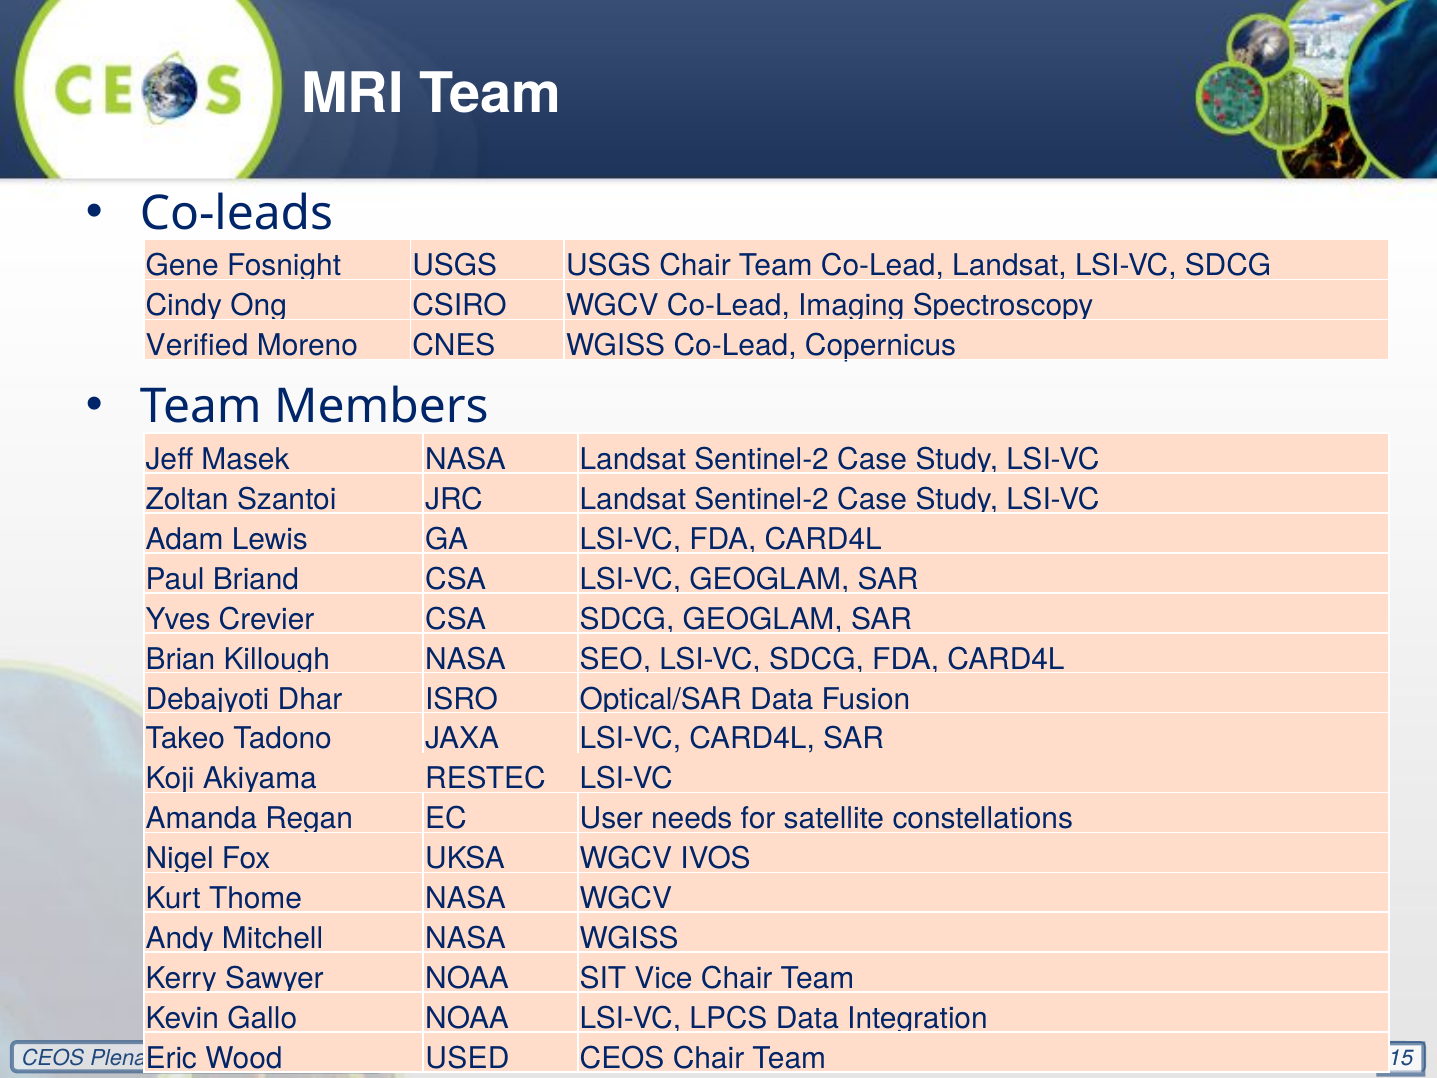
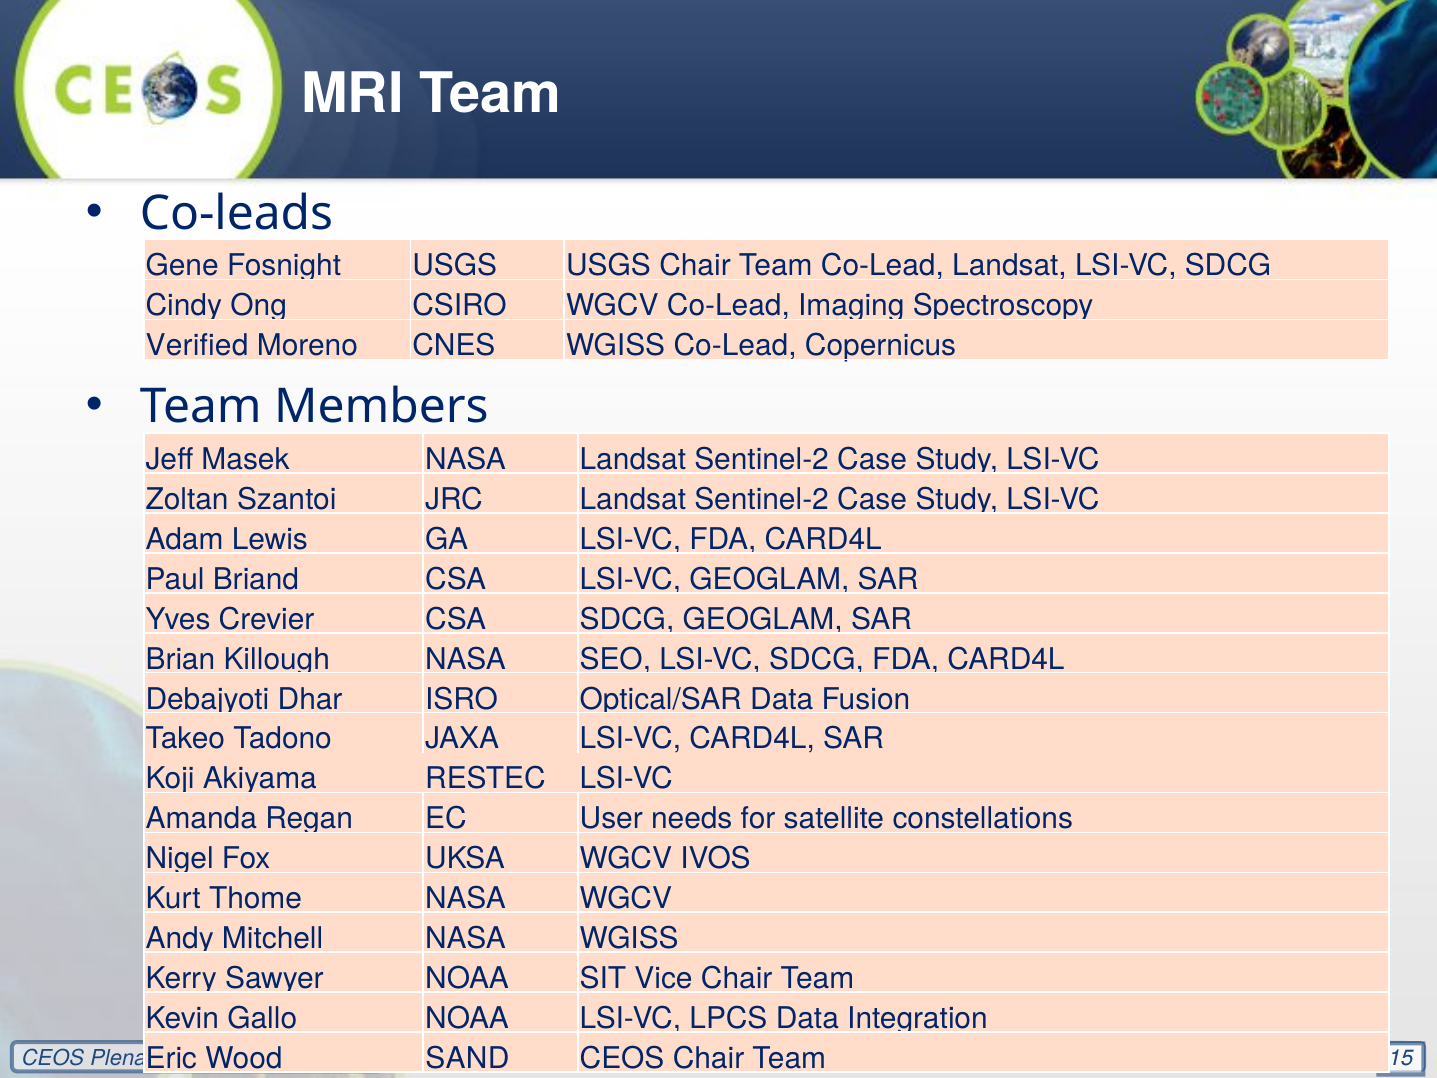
USED: USED -> SAND
